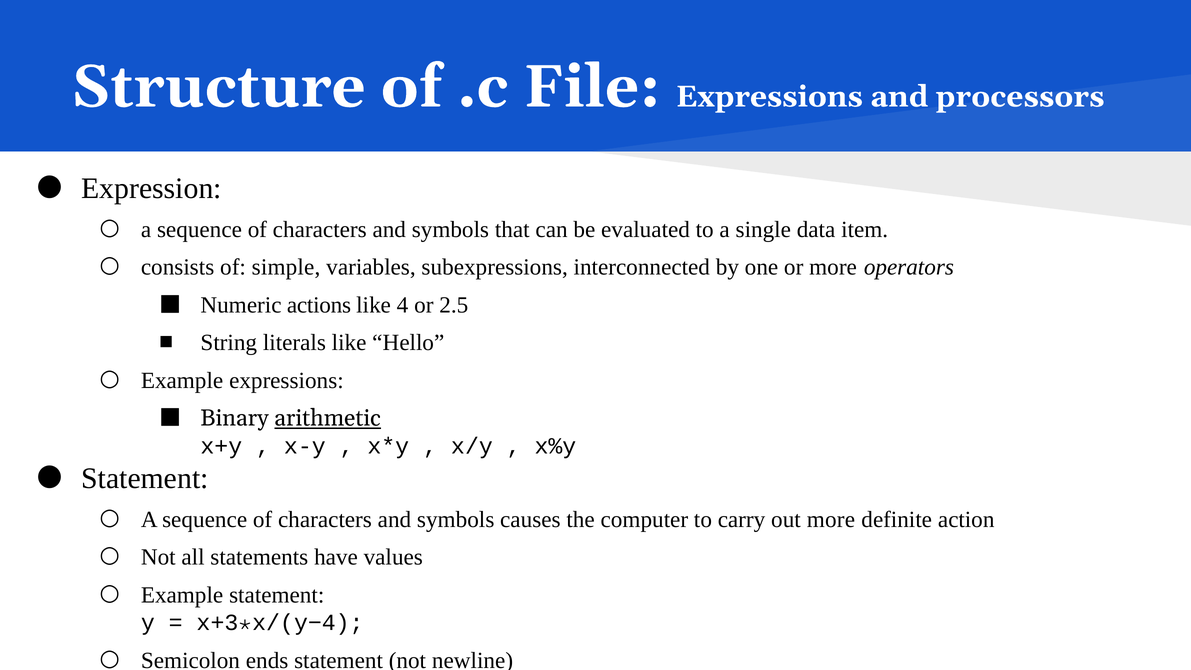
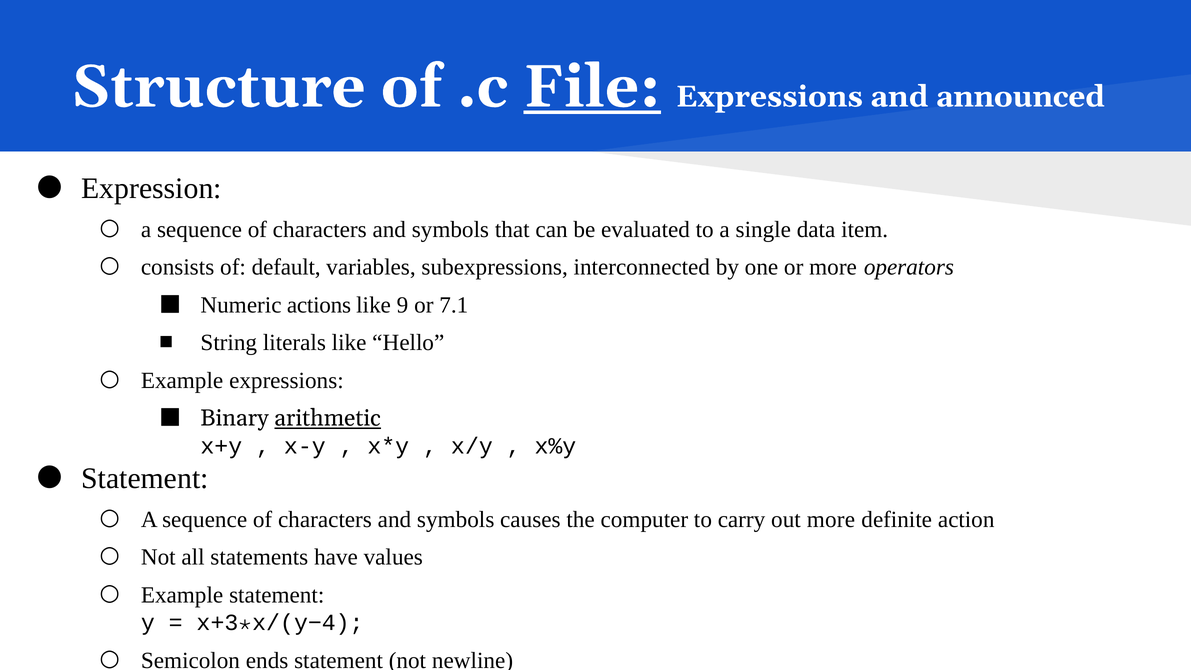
File underline: none -> present
processors: processors -> announced
simple: simple -> default
4: 4 -> 9
2.5: 2.5 -> 7.1
